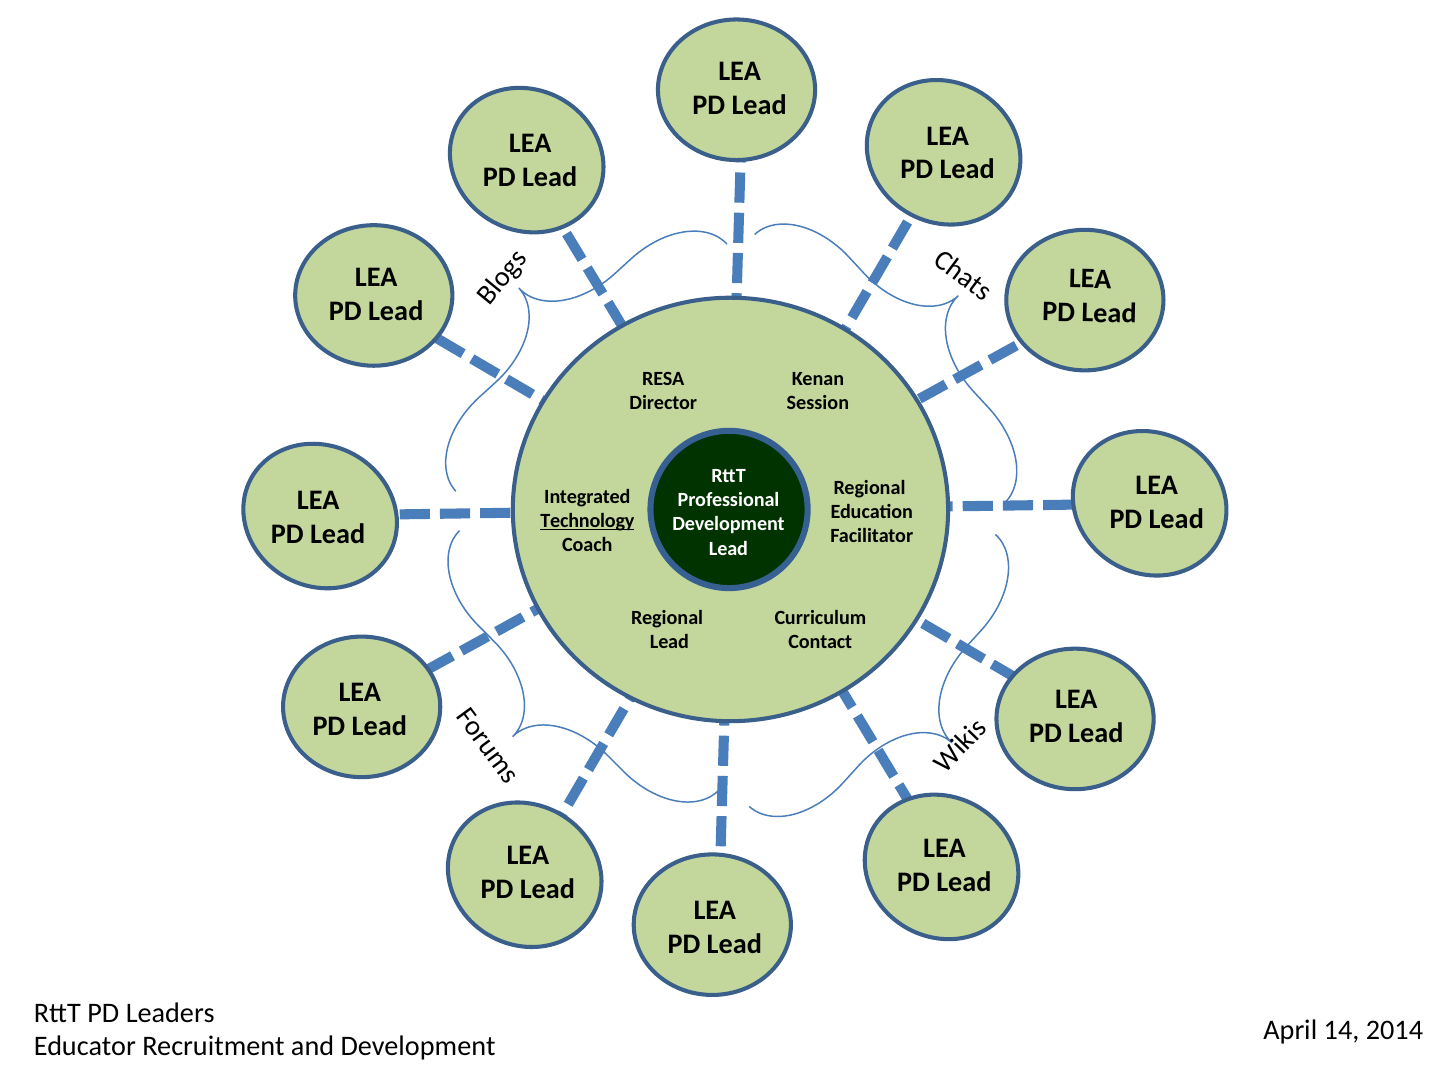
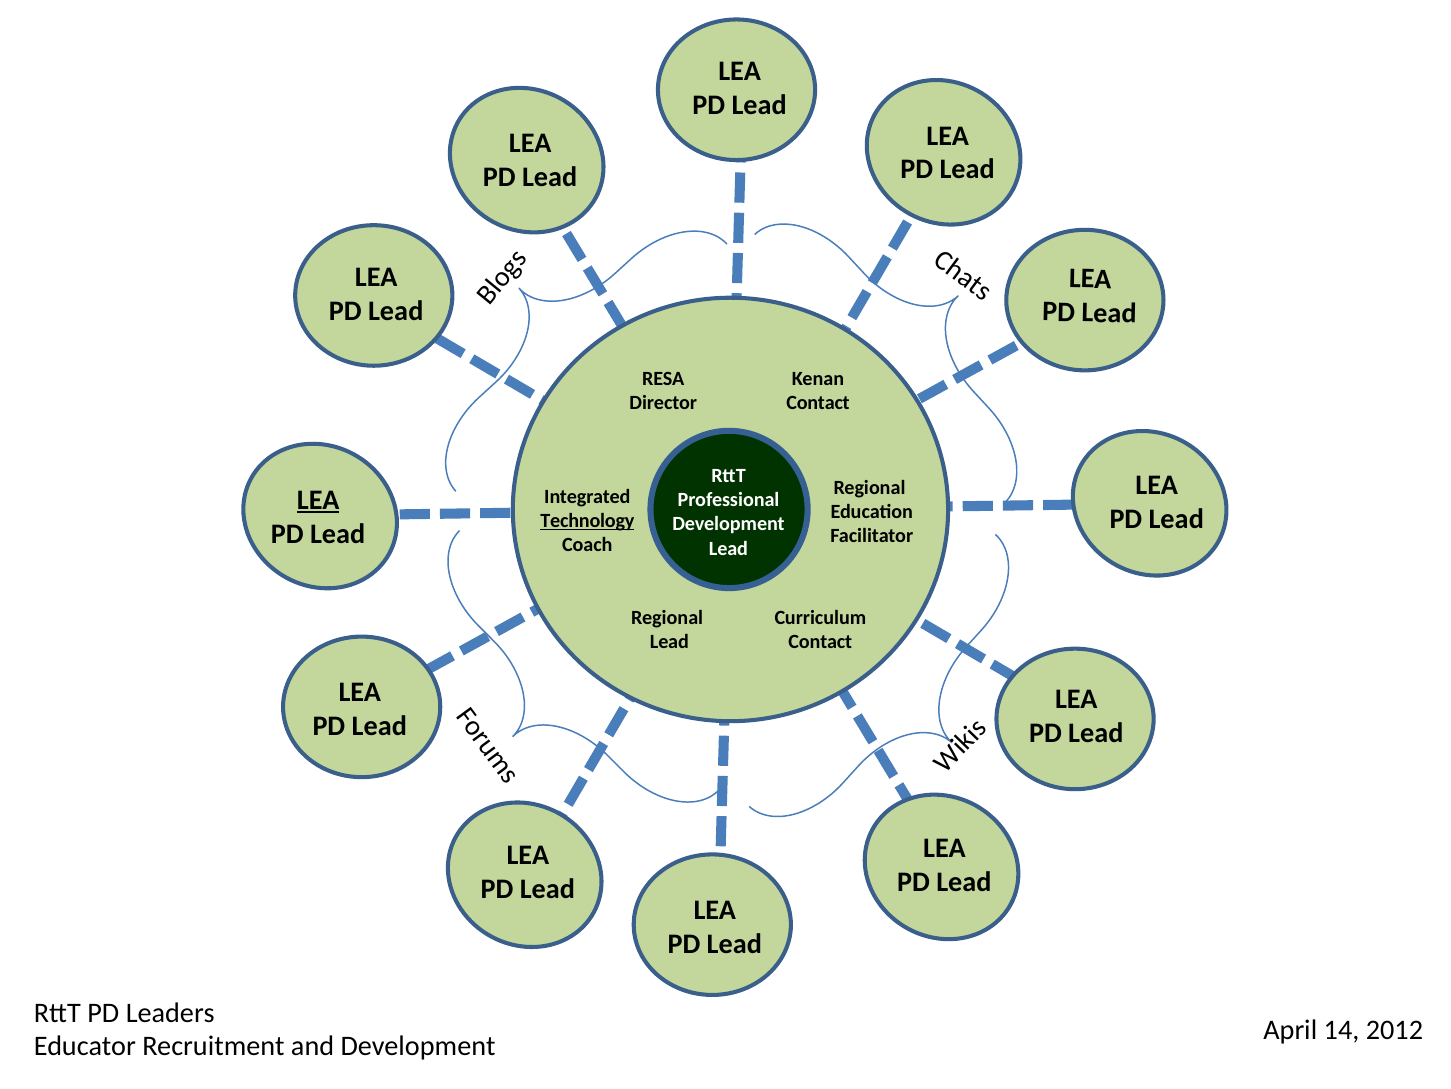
Session at (818, 403): Session -> Contact
LEA at (318, 500) underline: none -> present
2014: 2014 -> 2012
